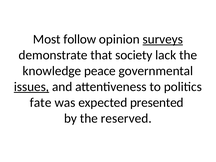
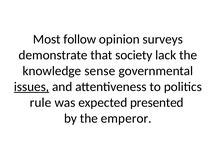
surveys underline: present -> none
peace: peace -> sense
fate: fate -> rule
reserved: reserved -> emperor
